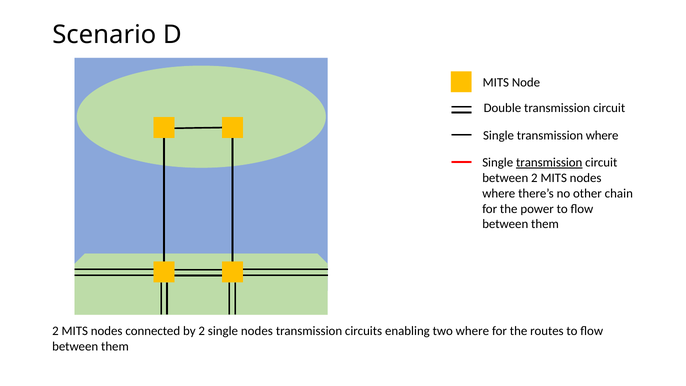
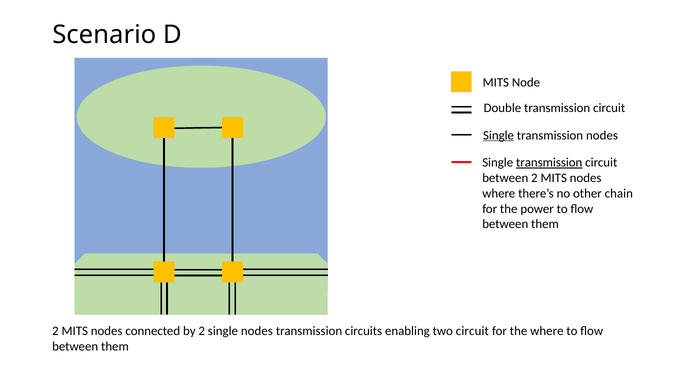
Single at (499, 135) underline: none -> present
transmission where: where -> nodes
two where: where -> circuit
the routes: routes -> where
